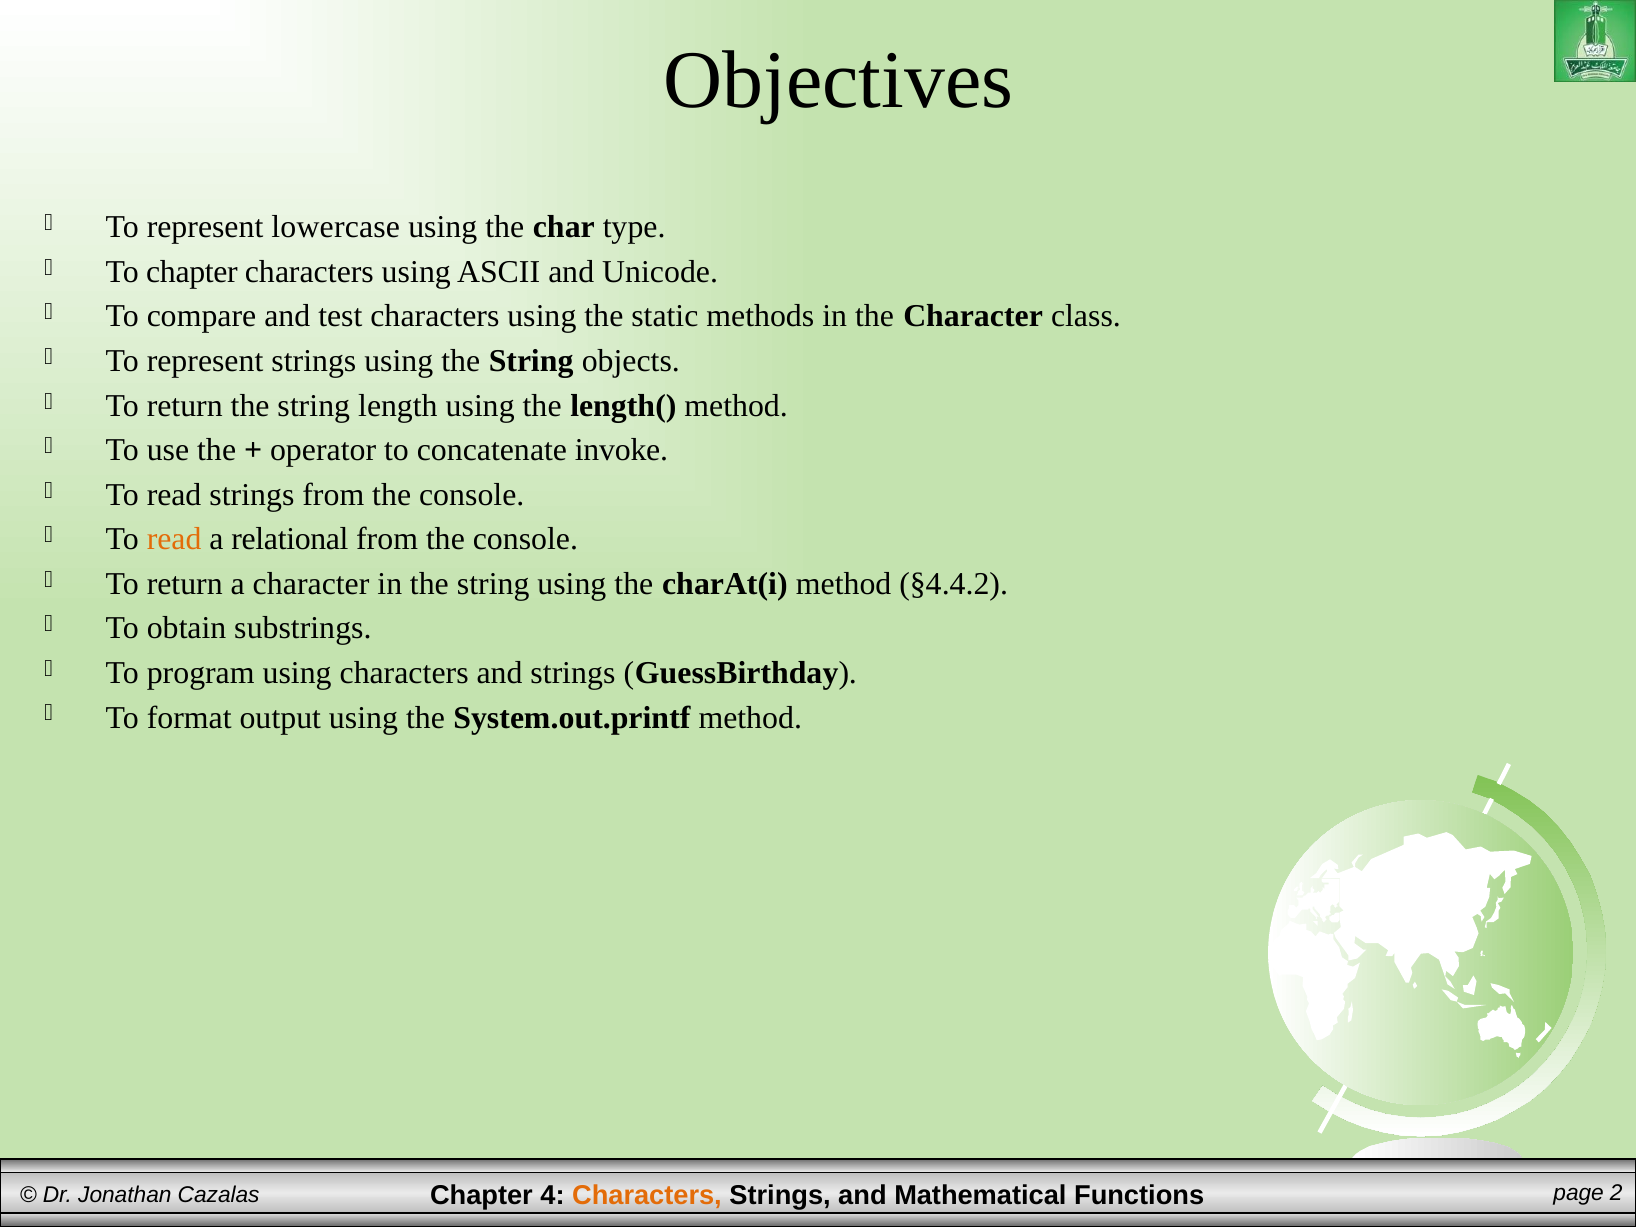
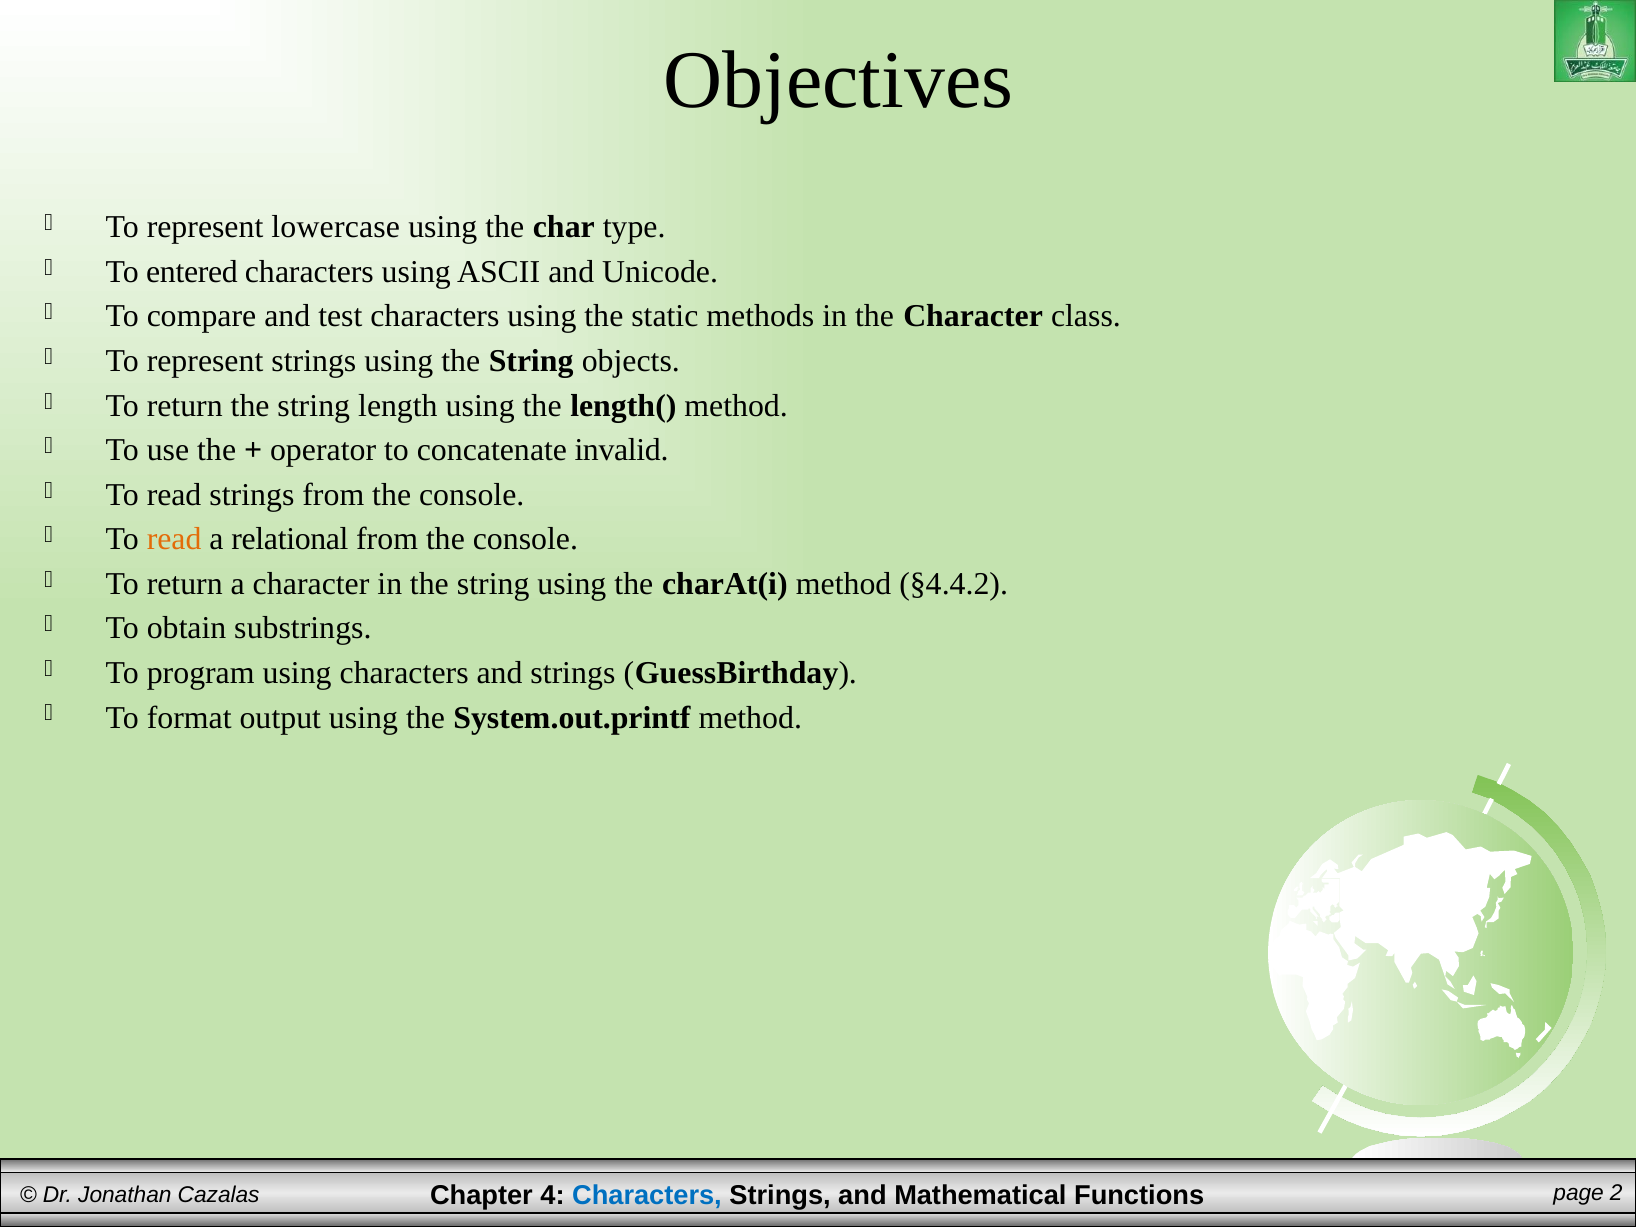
To chapter: chapter -> entered
invoke: invoke -> invalid
Characters at (647, 1196) colour: orange -> blue
